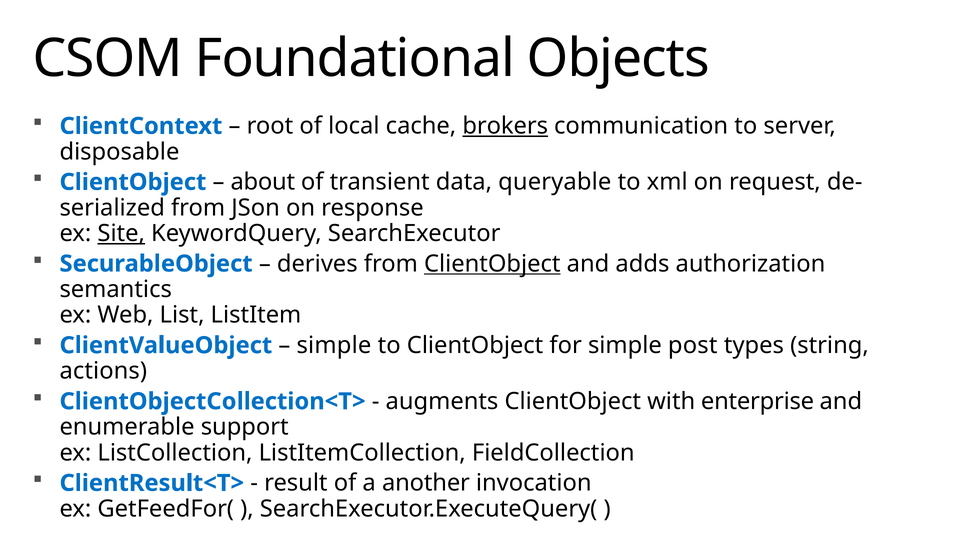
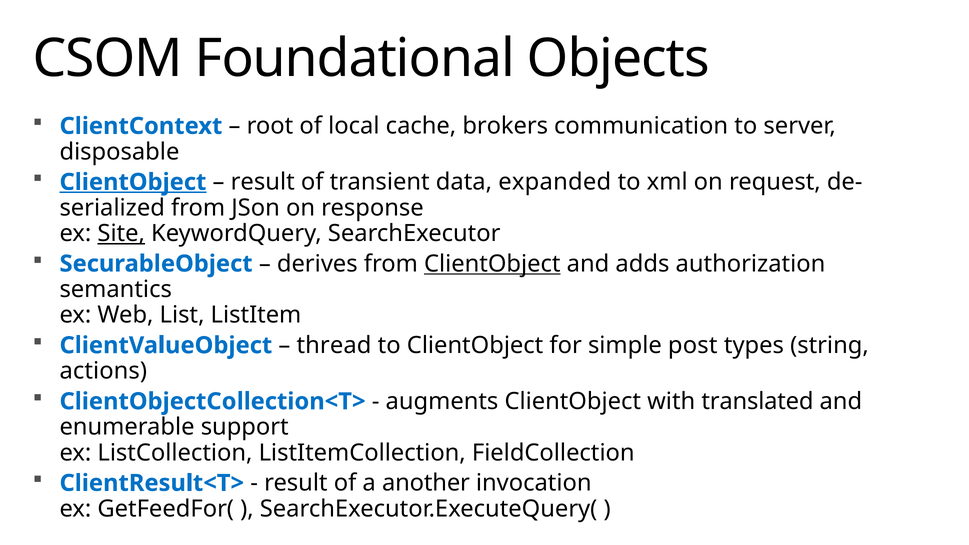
brokers underline: present -> none
ClientObject at (133, 182) underline: none -> present
about at (263, 182): about -> result
queryable: queryable -> expanded
simple at (334, 345): simple -> thread
enterprise: enterprise -> translated
